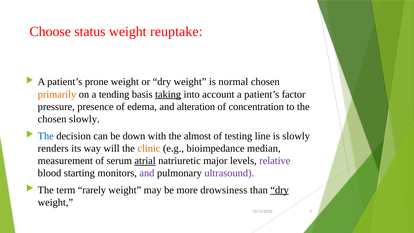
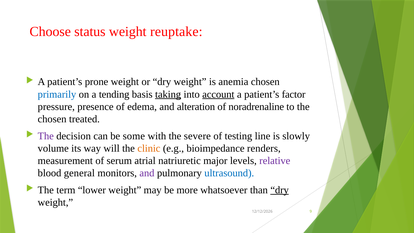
normal: normal -> anemia
primarily colour: orange -> blue
account underline: none -> present
concentration: concentration -> noradrenaline
chosen slowly: slowly -> treated
The at (46, 136) colour: blue -> purple
down: down -> some
almost: almost -> severe
renders: renders -> volume
median: median -> renders
atrial underline: present -> none
starting: starting -> general
ultrasound colour: purple -> blue
rarely: rarely -> lower
drowsiness: drowsiness -> whatsoever
